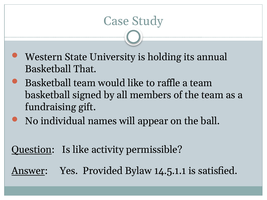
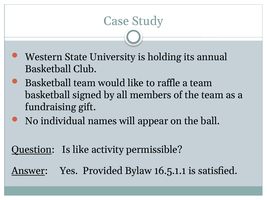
That: That -> Club
14.5.1.1: 14.5.1.1 -> 16.5.1.1
